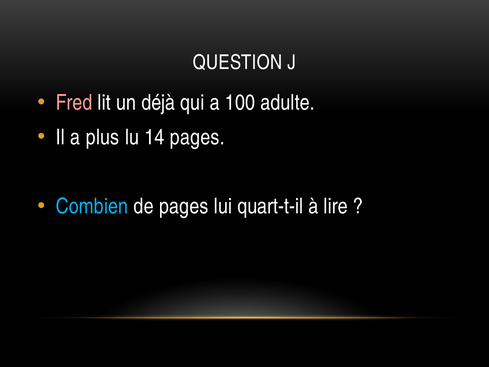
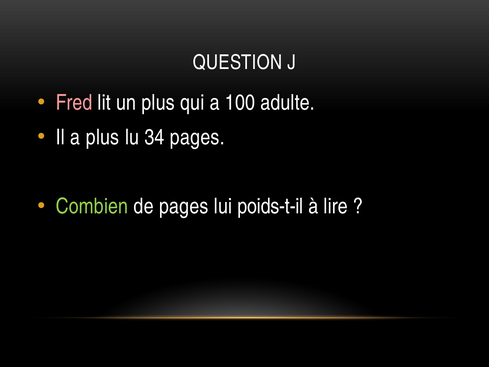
un déjà: déjà -> plus
14: 14 -> 34
Combien colour: light blue -> light green
quart-t-il: quart-t-il -> poids-t-il
